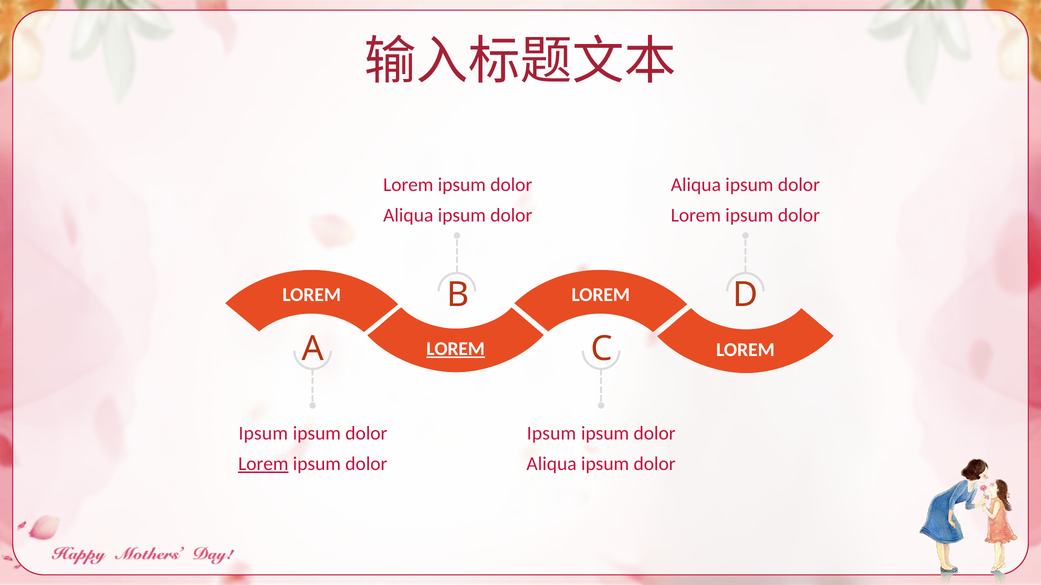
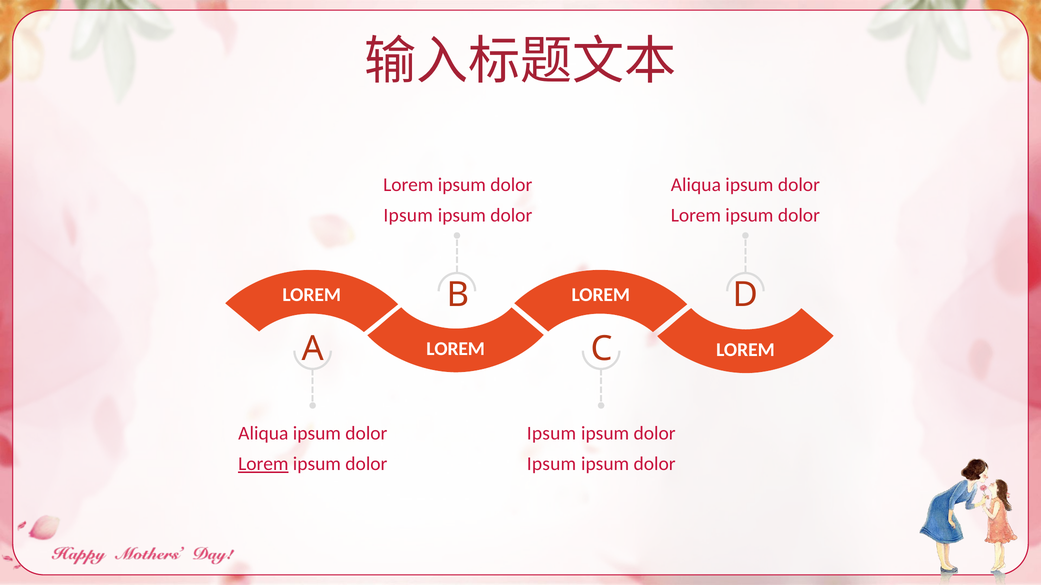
Aliqua at (408, 216): Aliqua -> Ipsum
LOREM at (456, 349) underline: present -> none
Ipsum at (263, 434): Ipsum -> Aliqua
Aliqua at (552, 464): Aliqua -> Ipsum
